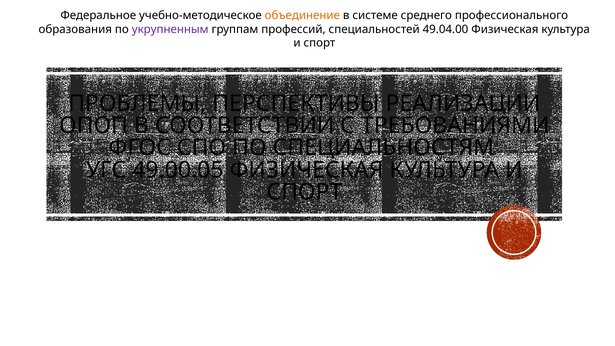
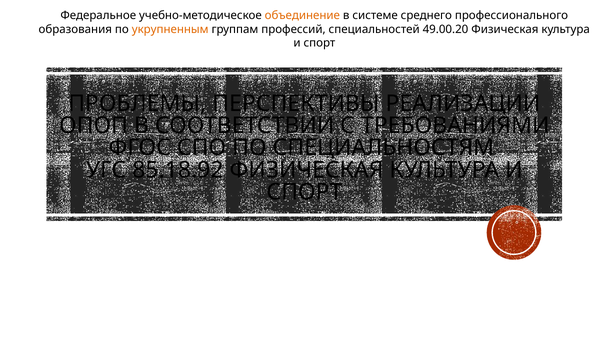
укрупненным colour: purple -> orange
49.04.00: 49.04.00 -> 49.00.20
49.00.05: 49.00.05 -> 85.18.92
